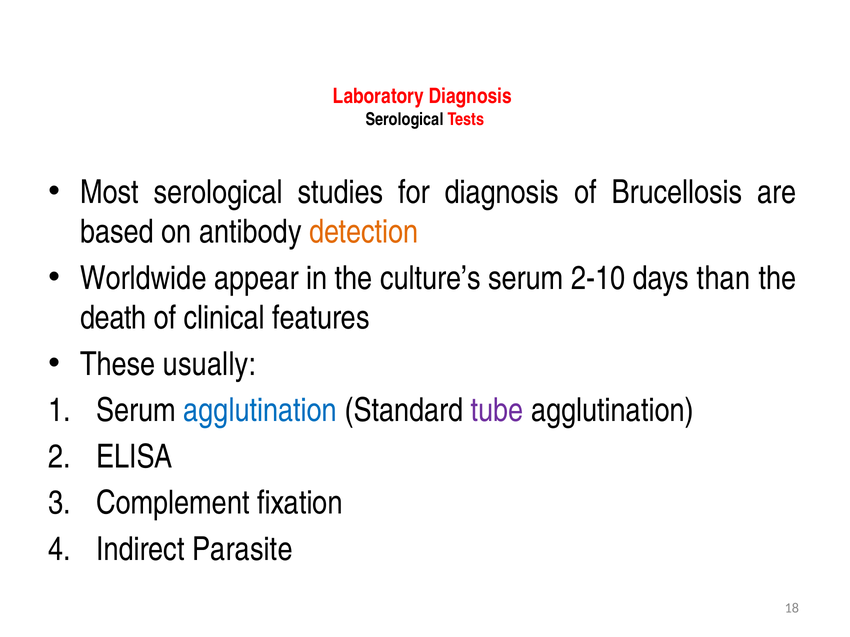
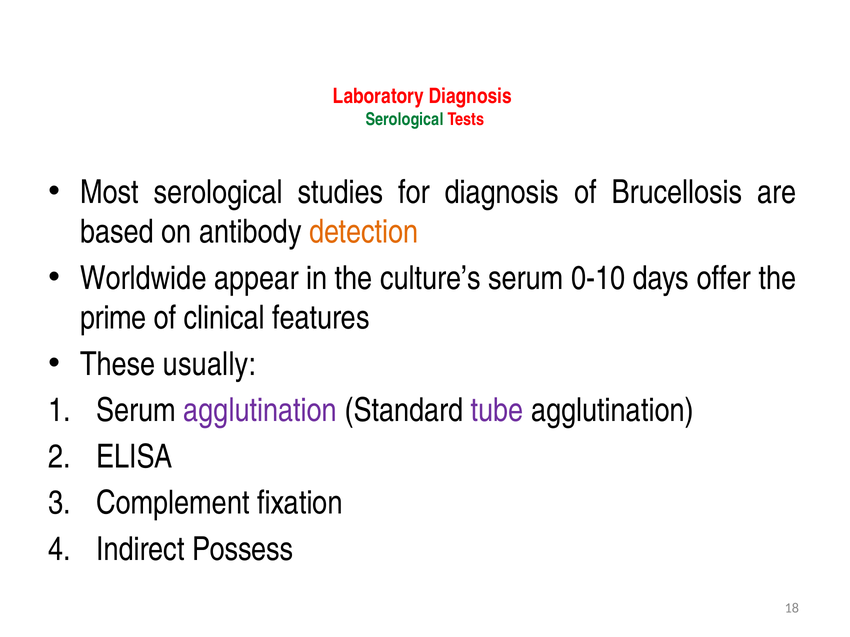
Serological at (405, 119) colour: black -> green
2-10: 2-10 -> 0-10
than: than -> offer
death: death -> prime
agglutination at (260, 411) colour: blue -> purple
Parasite: Parasite -> Possess
